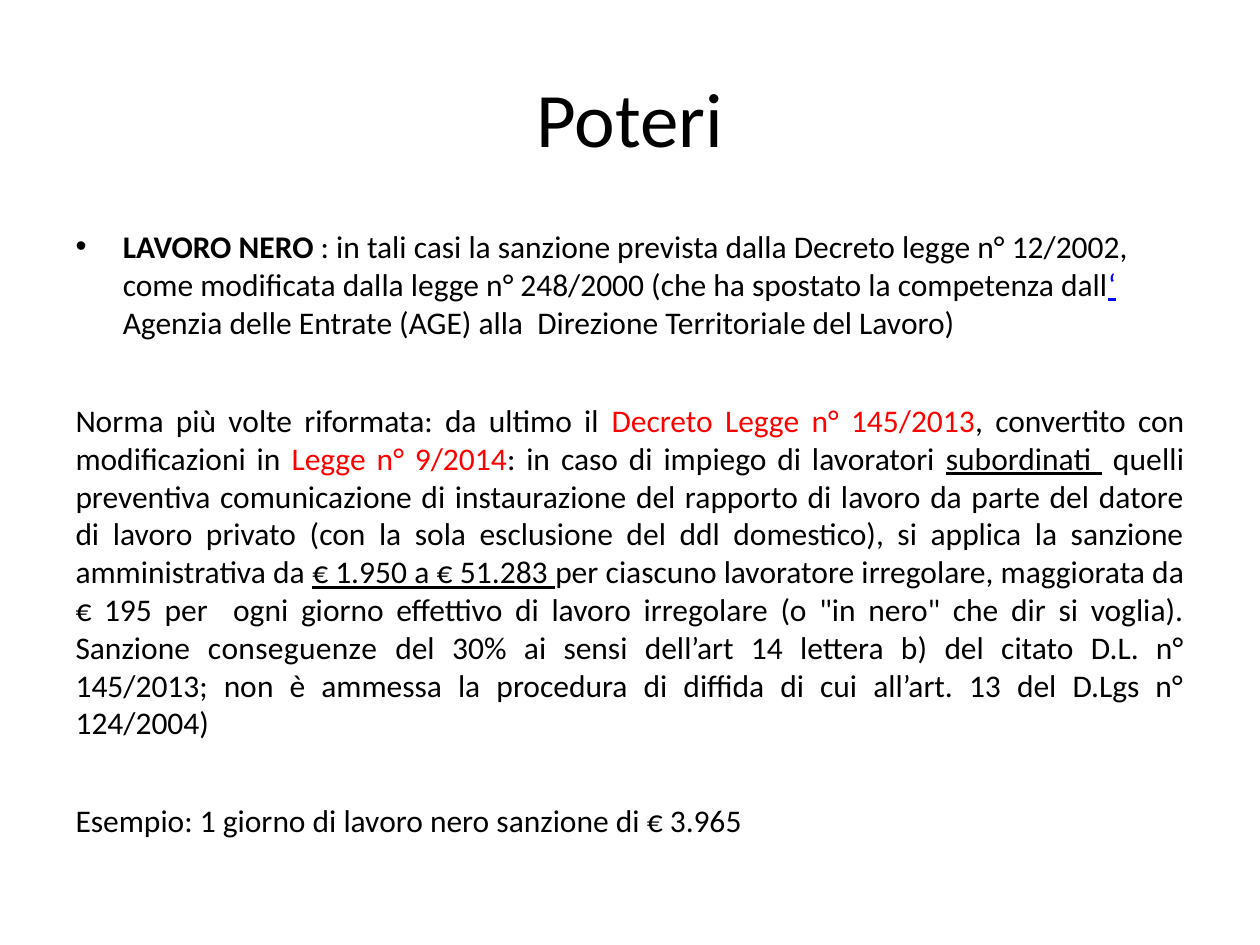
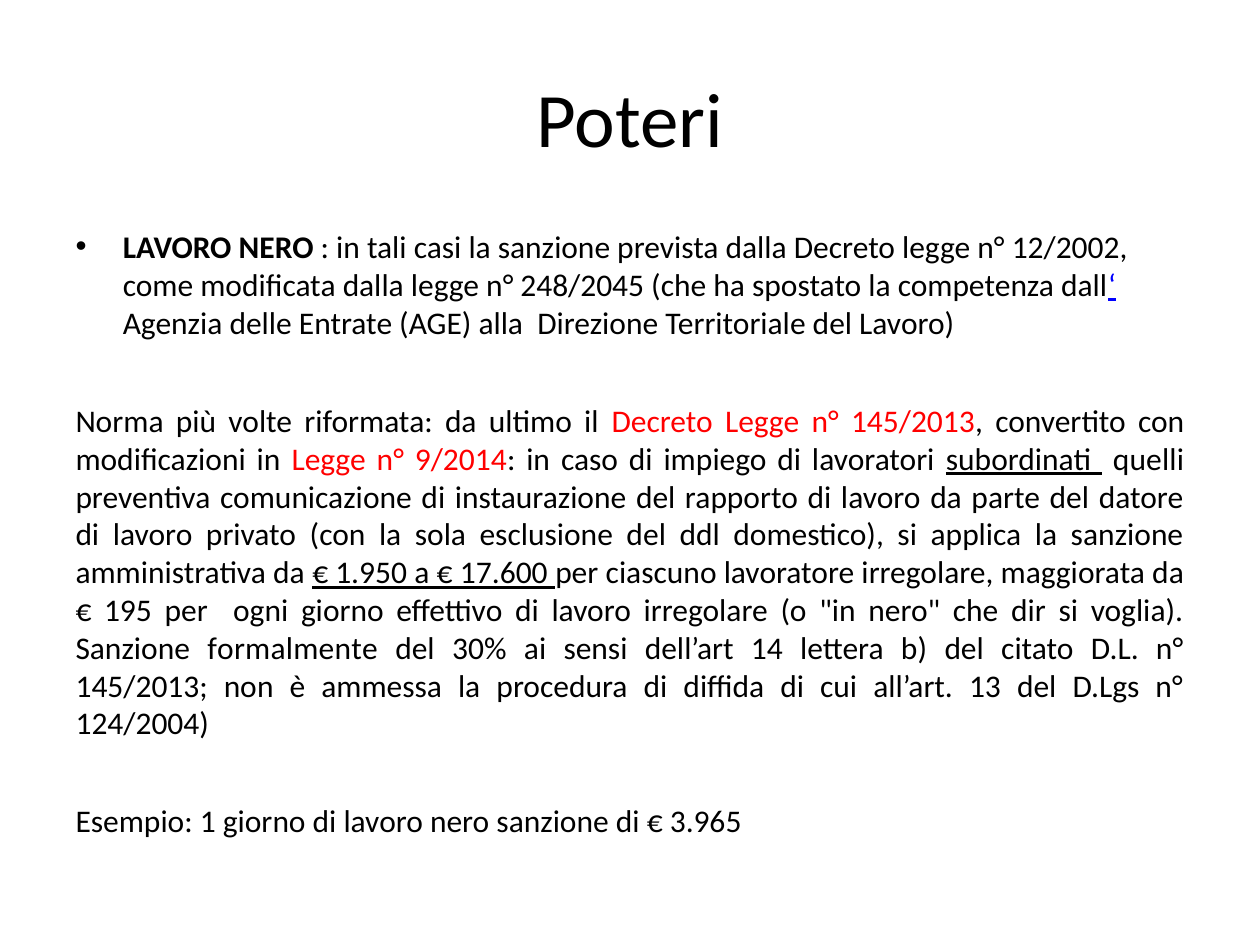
248/2000: 248/2000 -> 248/2045
51.283: 51.283 -> 17.600
conseguenze: conseguenze -> formalmente
